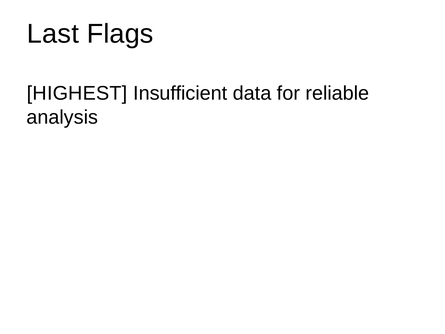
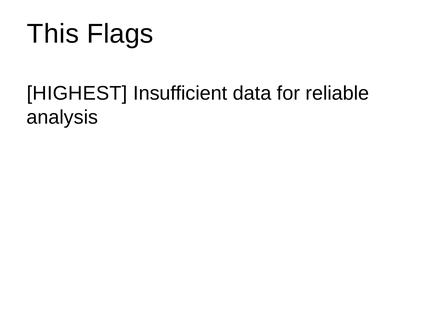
Last: Last -> This
